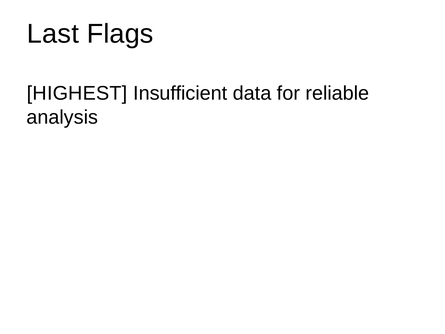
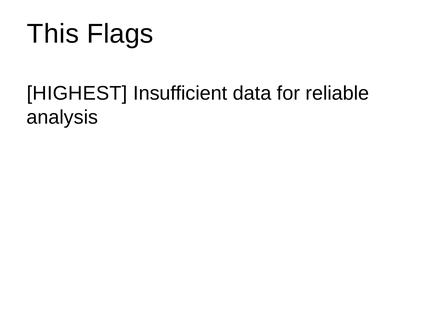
Last: Last -> This
